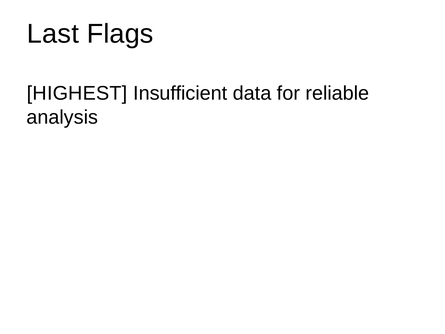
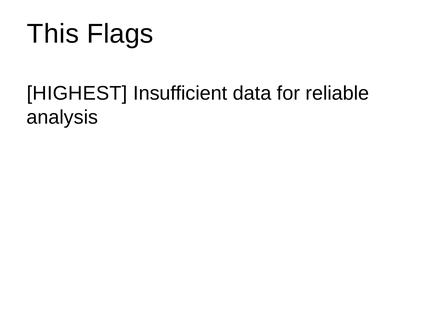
Last: Last -> This
